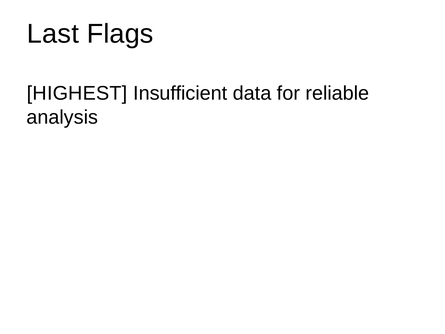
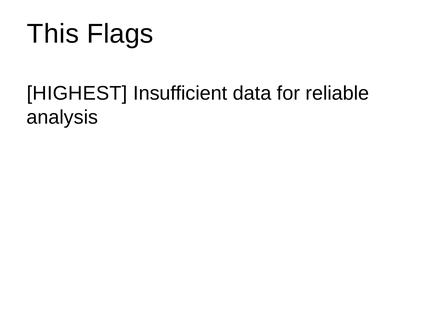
Last: Last -> This
